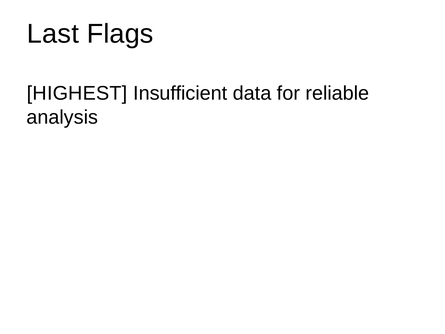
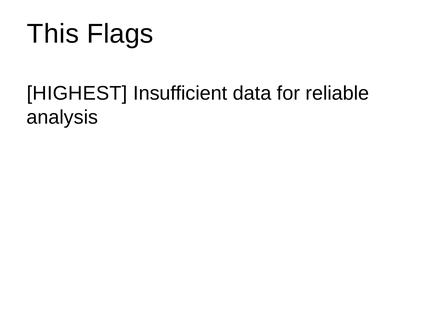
Last: Last -> This
